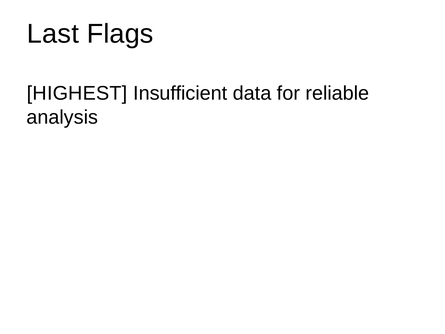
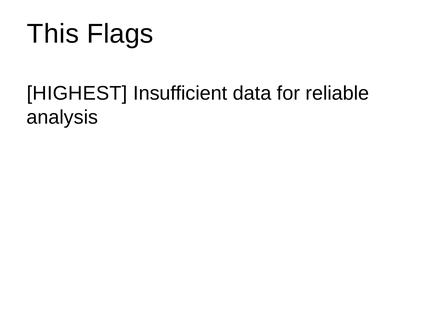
Last: Last -> This
